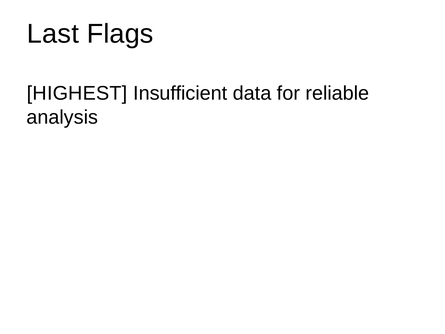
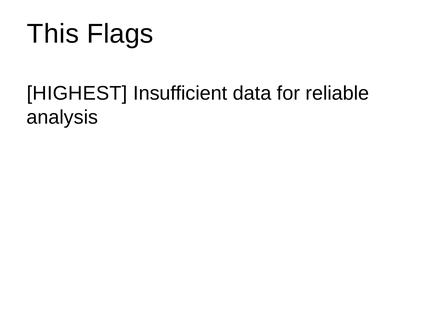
Last: Last -> This
